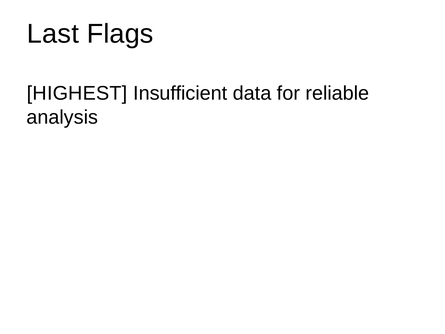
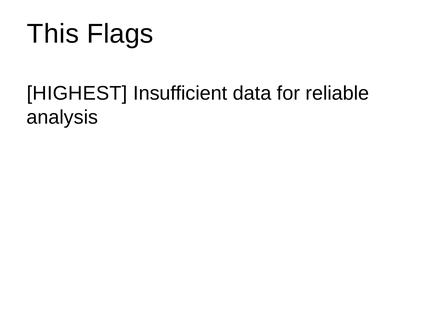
Last: Last -> This
